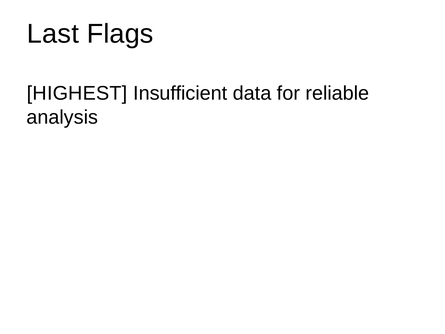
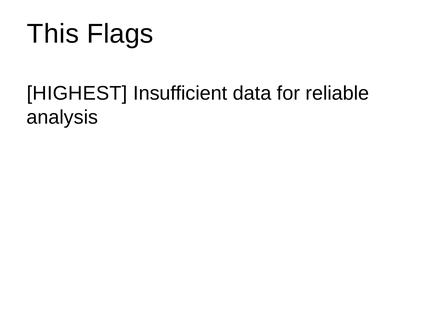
Last: Last -> This
